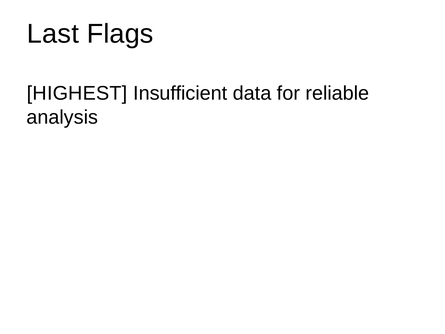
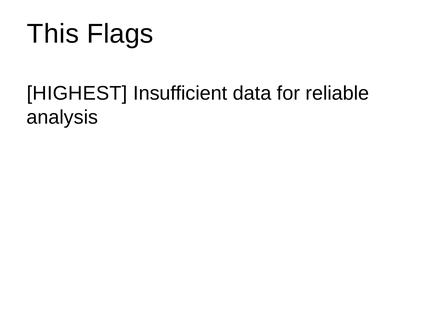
Last: Last -> This
